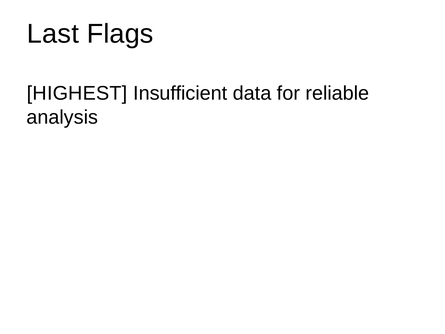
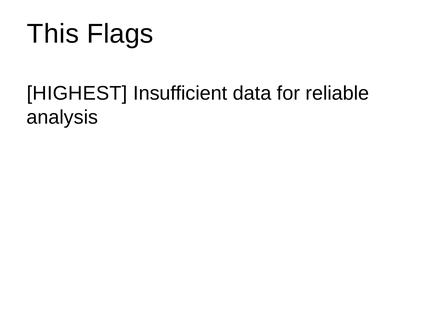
Last: Last -> This
